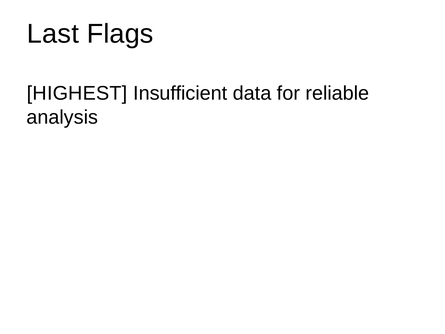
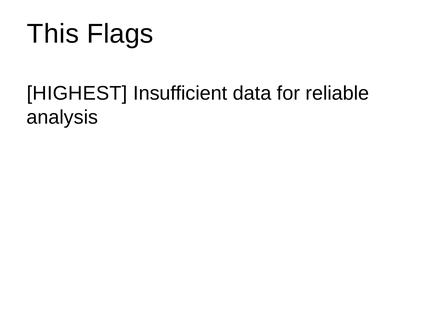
Last: Last -> This
